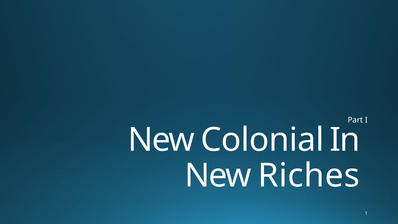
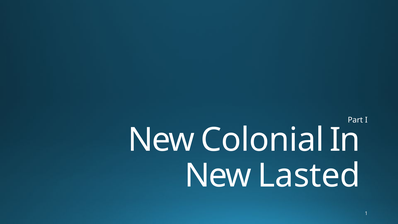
Riches: Riches -> Lasted
